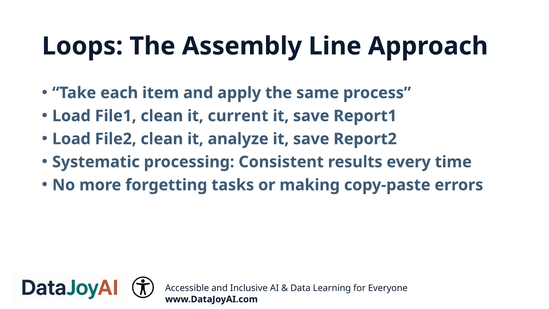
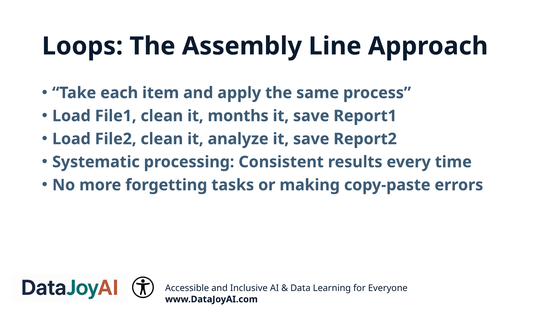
current: current -> months
